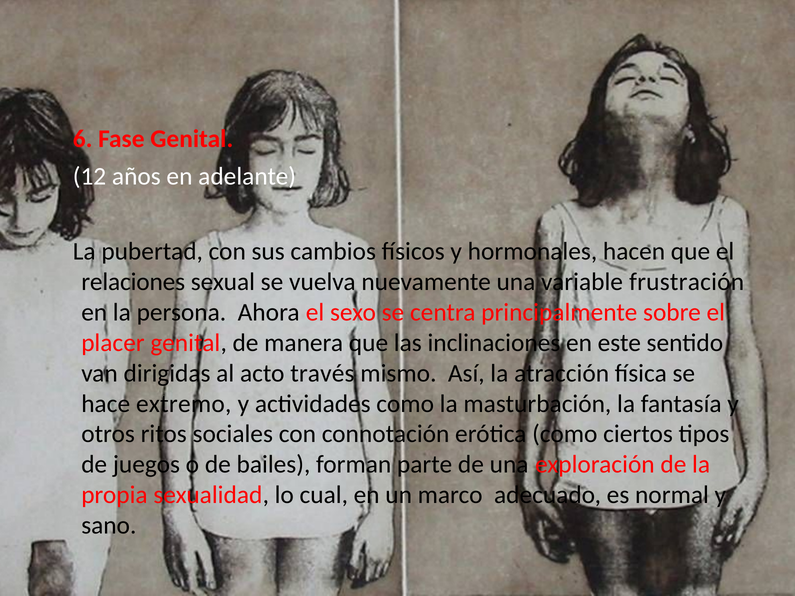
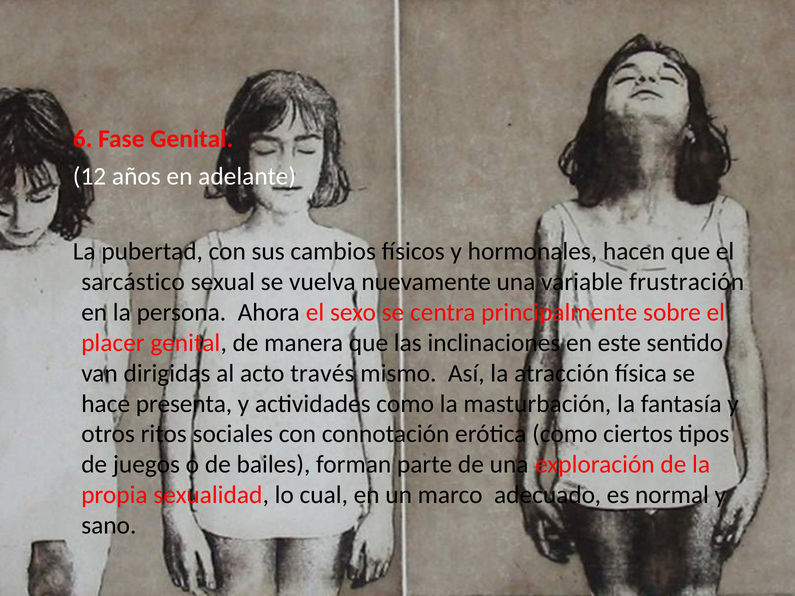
relaciones: relaciones -> sarcástico
extremo: extremo -> presenta
